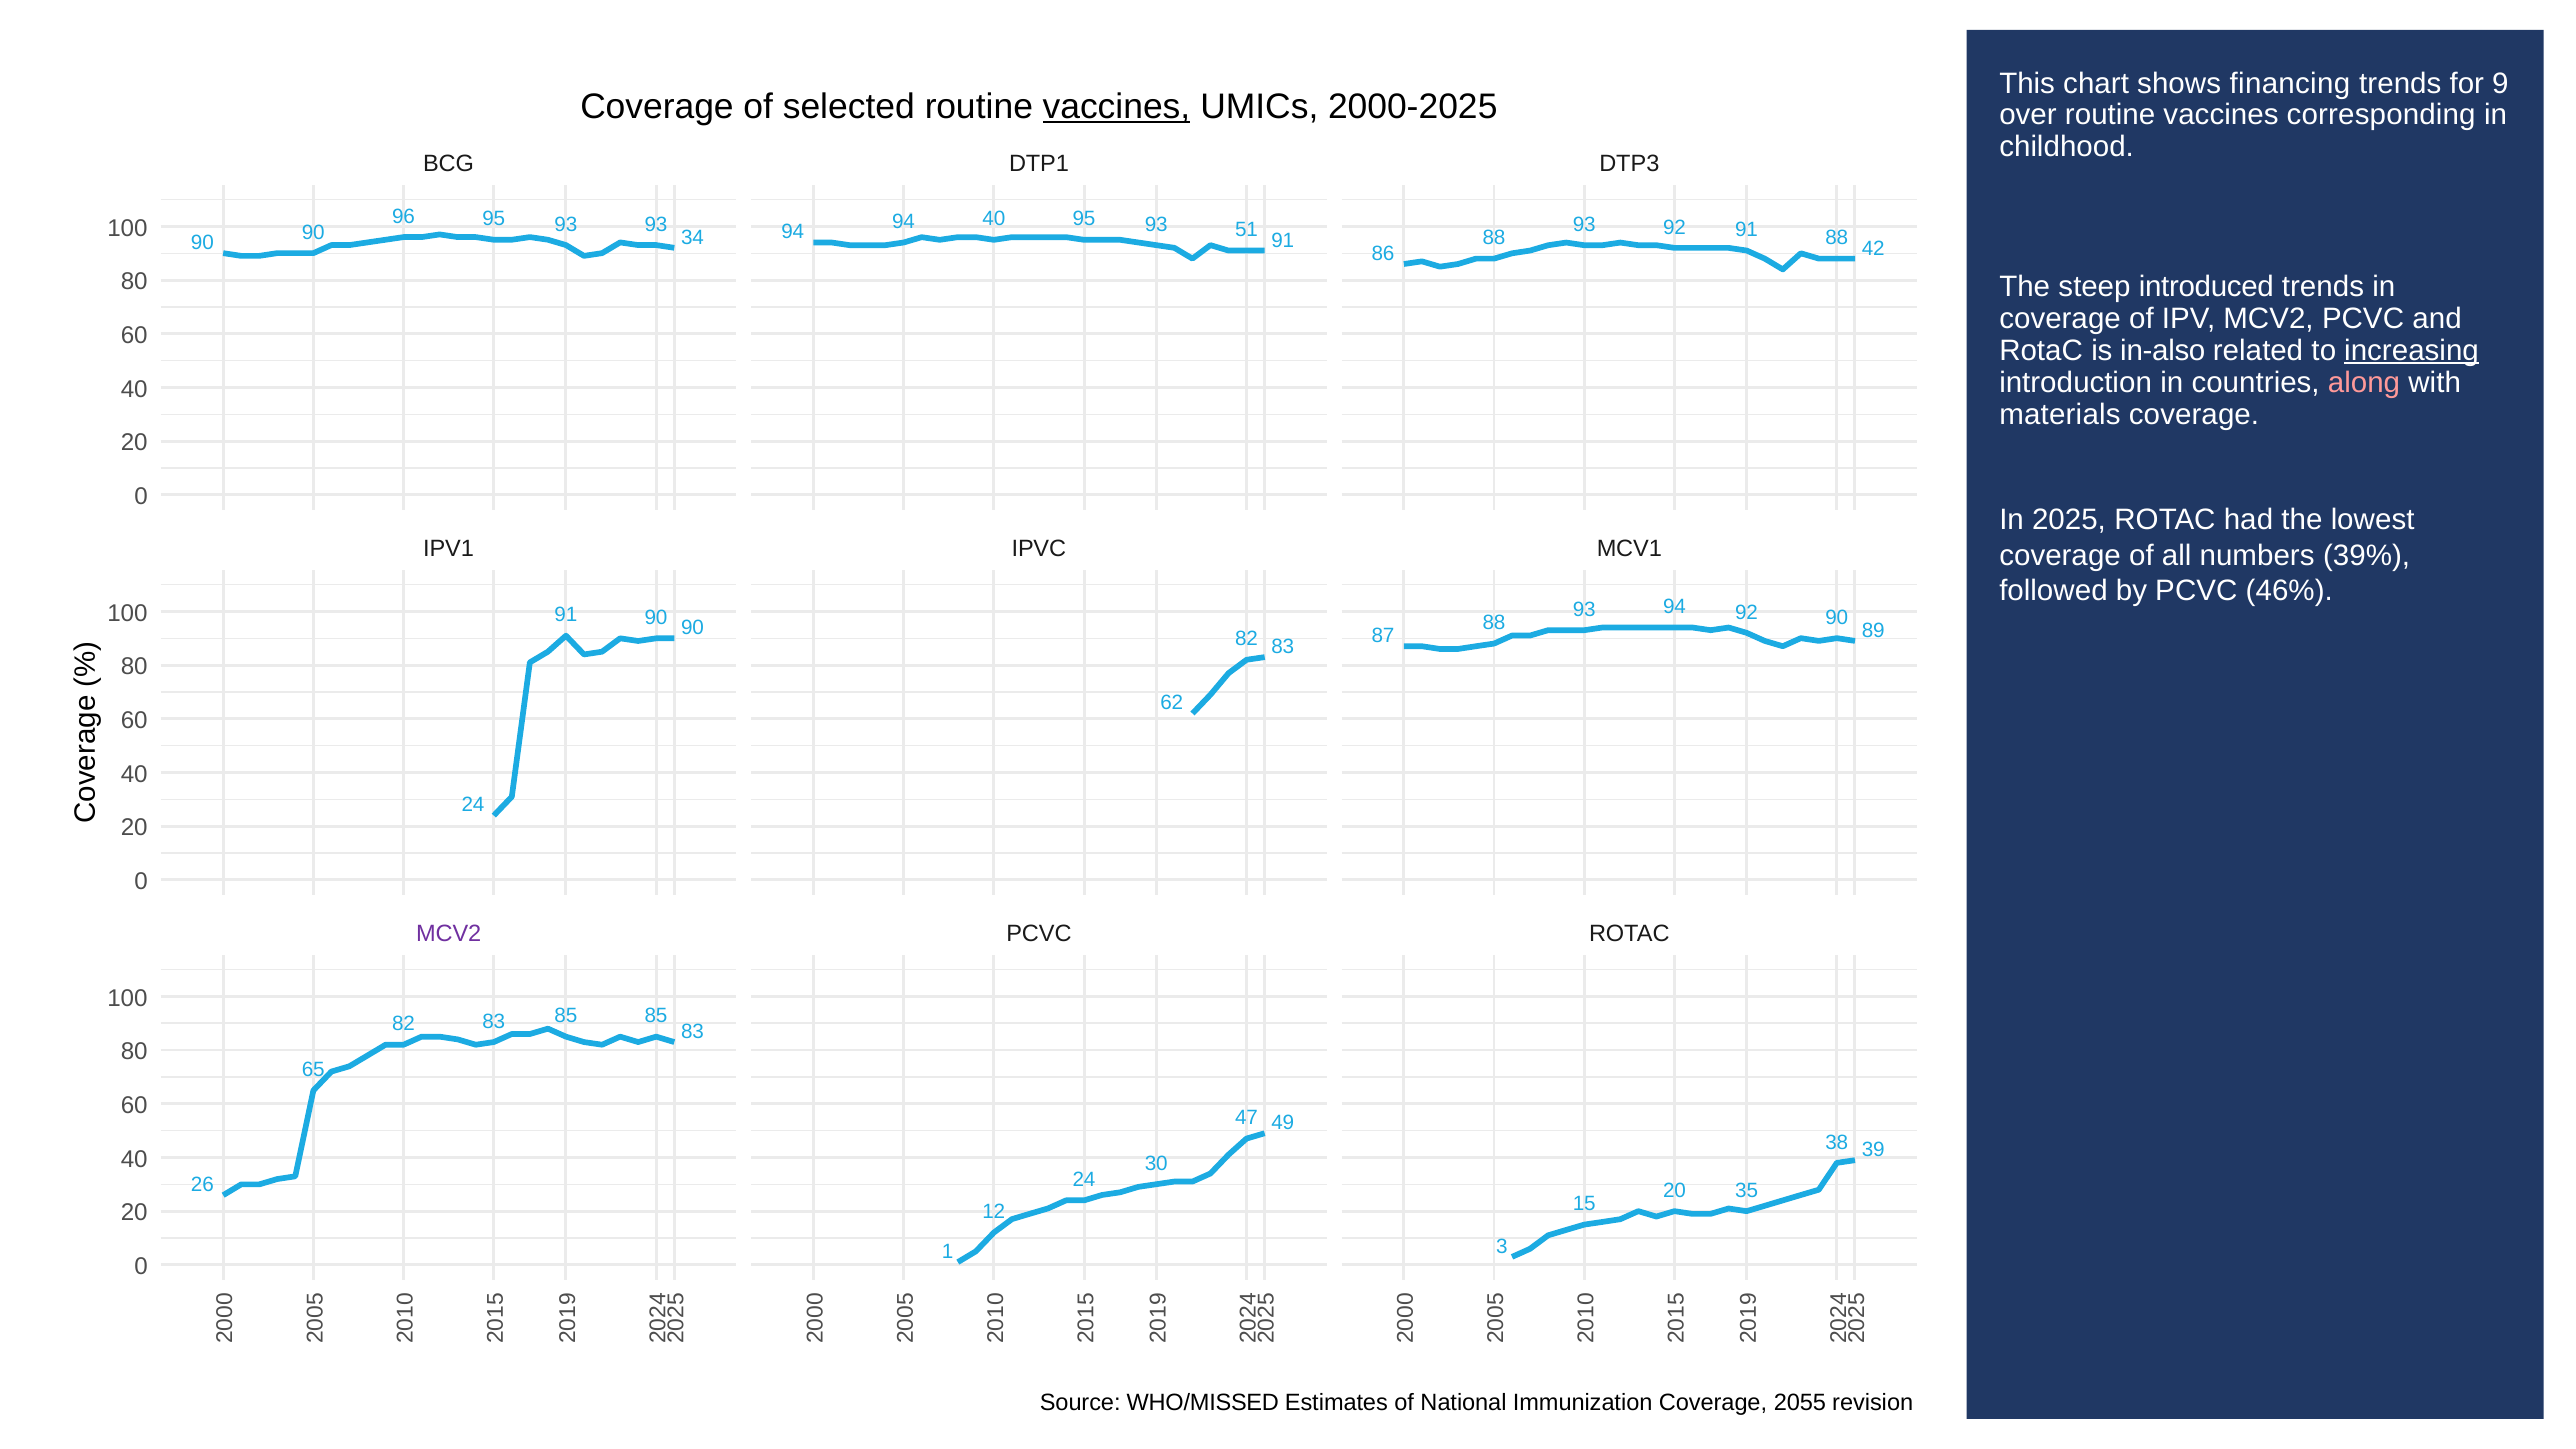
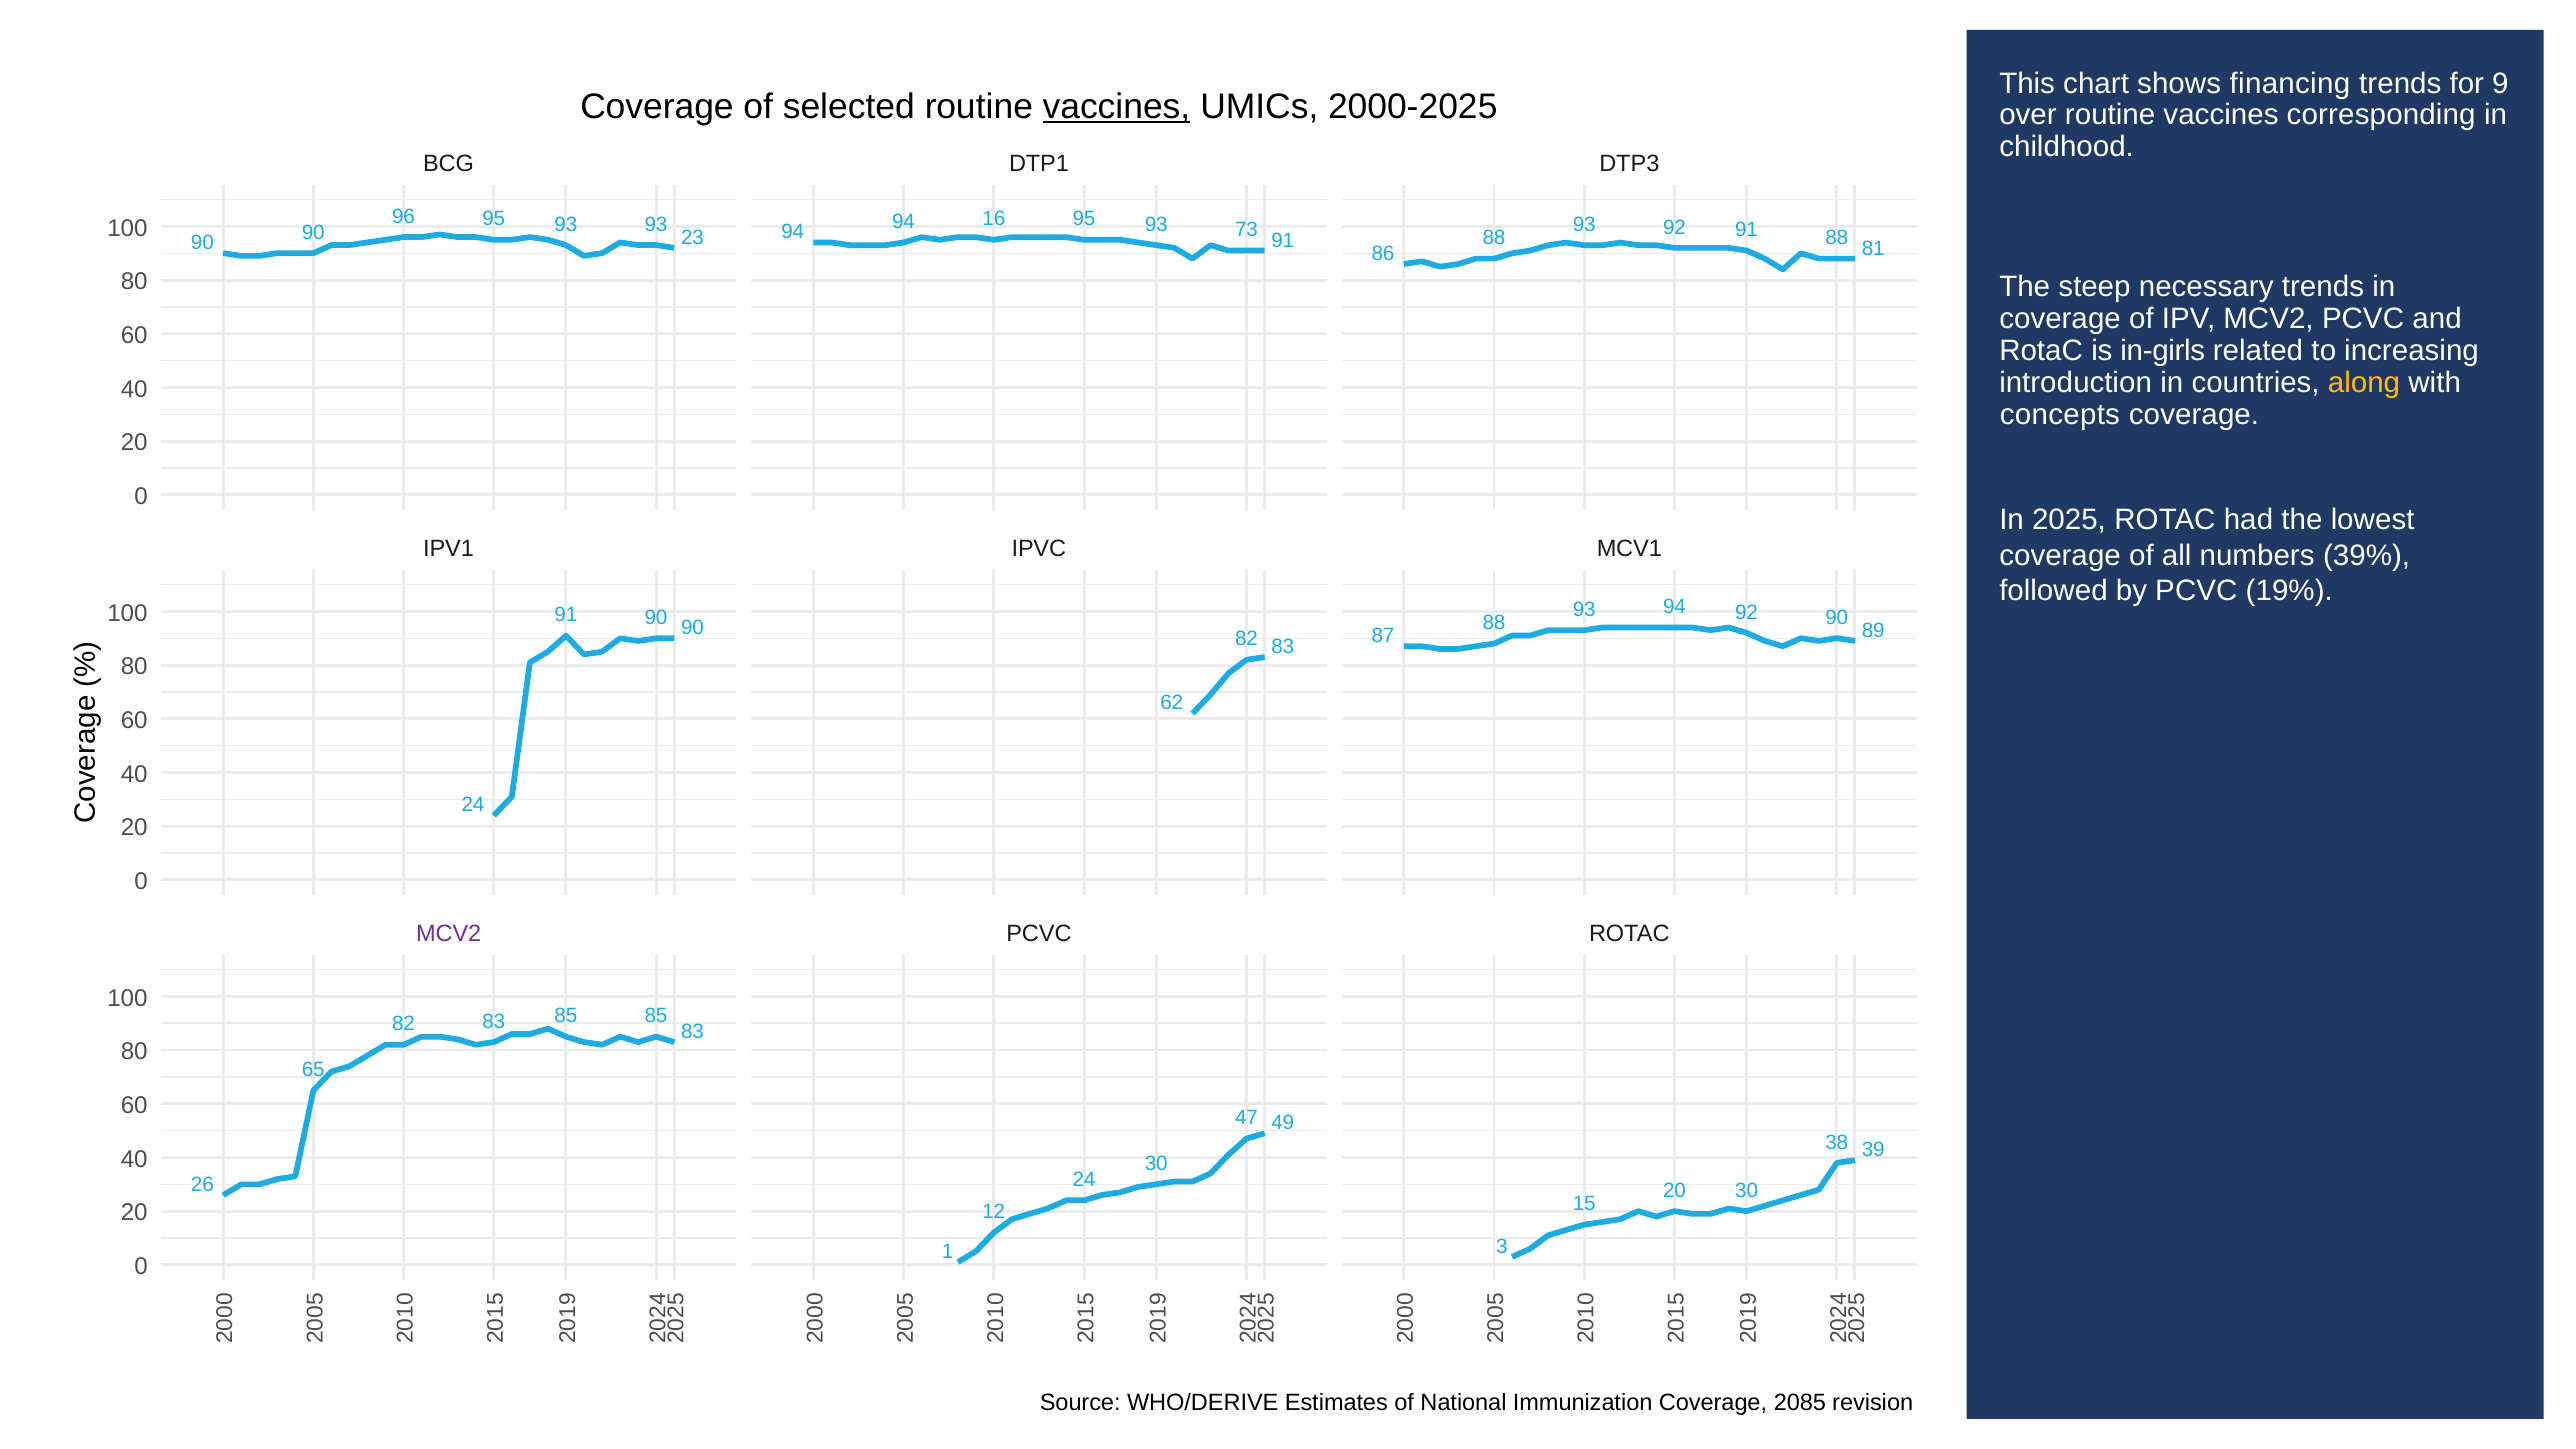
94 40: 40 -> 16
51: 51 -> 73
34: 34 -> 23
42: 42 -> 81
introduced: introduced -> necessary
in-also: in-also -> in-girls
increasing underline: present -> none
along colour: pink -> yellow
materials: materials -> concepts
46%: 46% -> 19%
20 35: 35 -> 30
WHO/MISSED: WHO/MISSED -> WHO/DERIVE
2055: 2055 -> 2085
